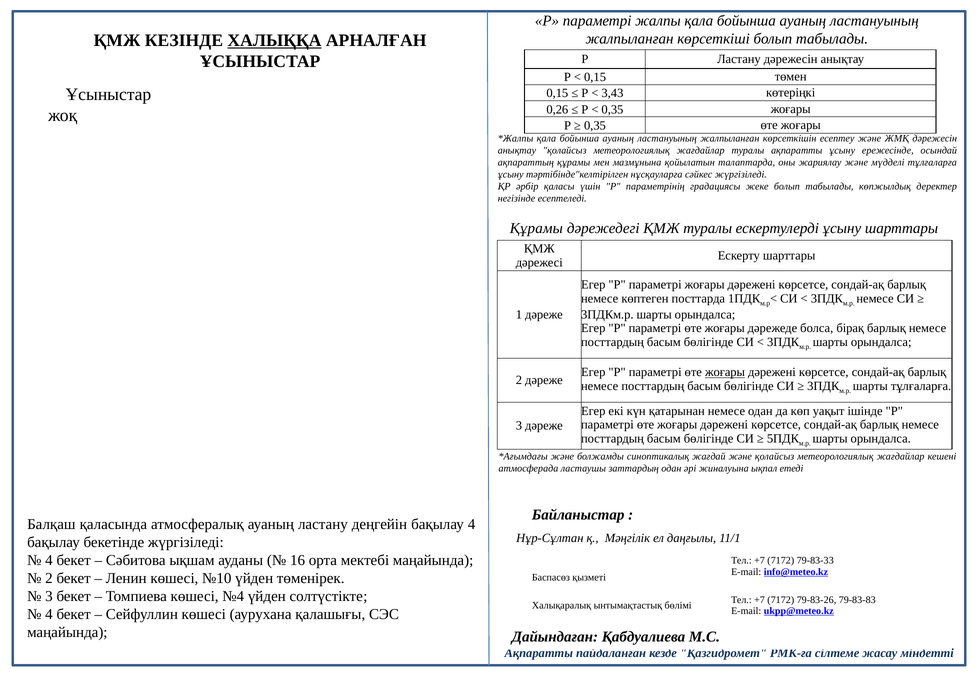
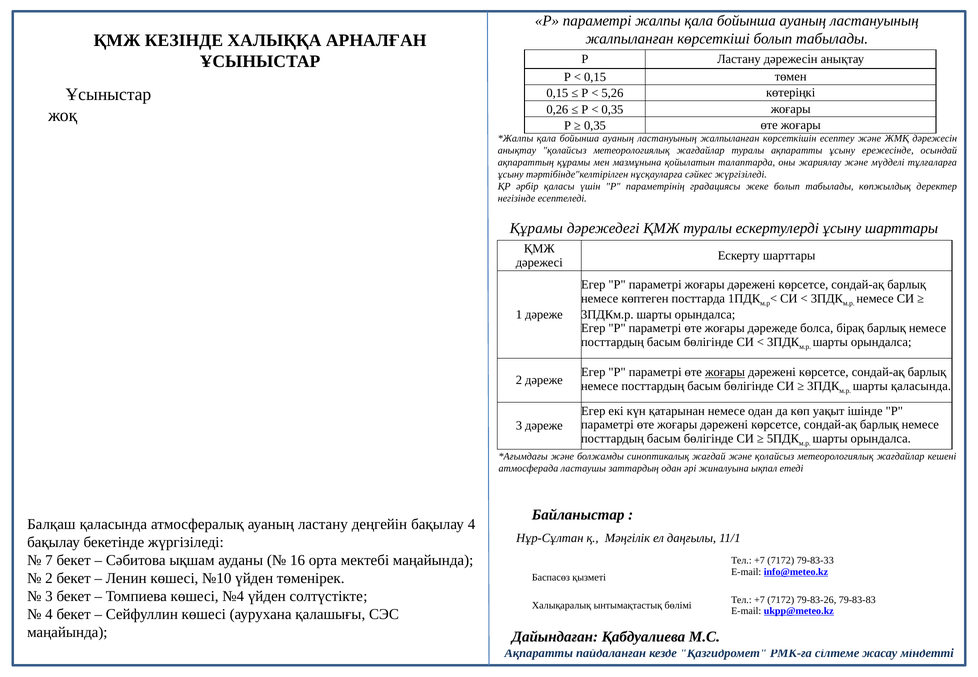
ХАЛЫҚҚА underline: present -> none
3,43: 3,43 -> 5,26
шарты тұлғаларға: тұлғаларға -> қаласында
4 at (49, 560): 4 -> 7
